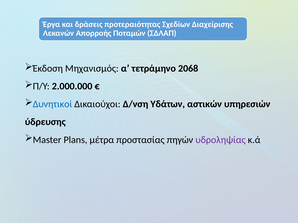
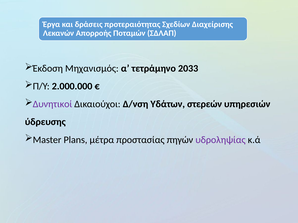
2068: 2068 -> 2033
Δυνητικοί colour: blue -> purple
αστικών: αστικών -> στερεών
